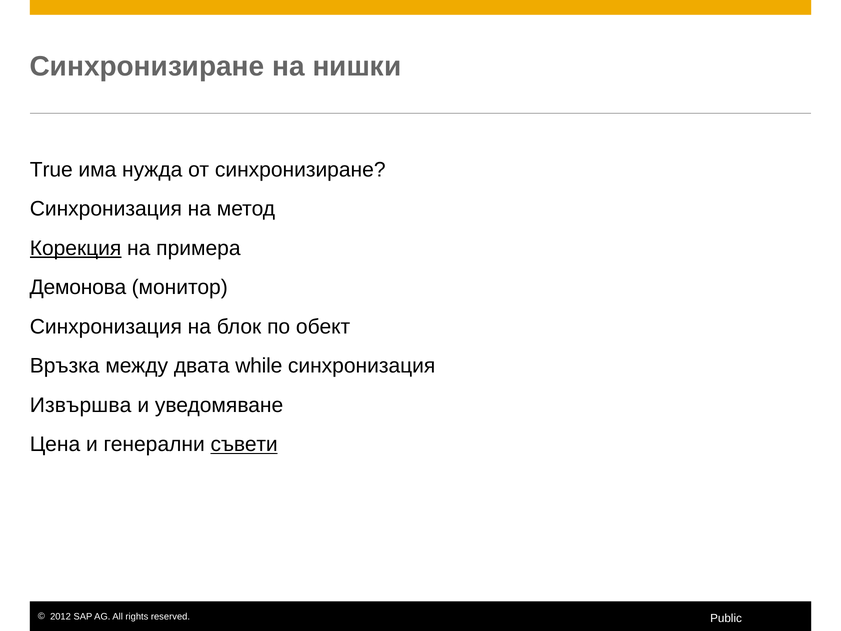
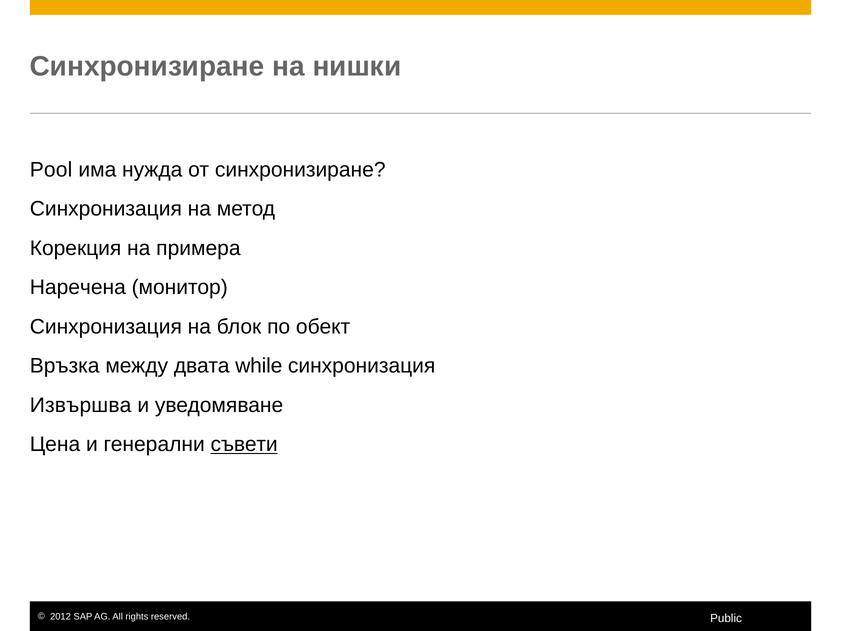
True: True -> Pool
Корекция underline: present -> none
Демонова: Демонова -> Наречена
